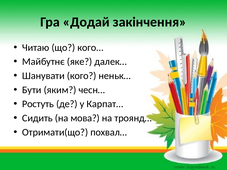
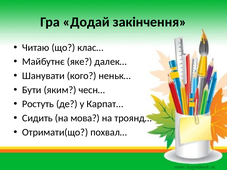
кого…: кого… -> клас…
